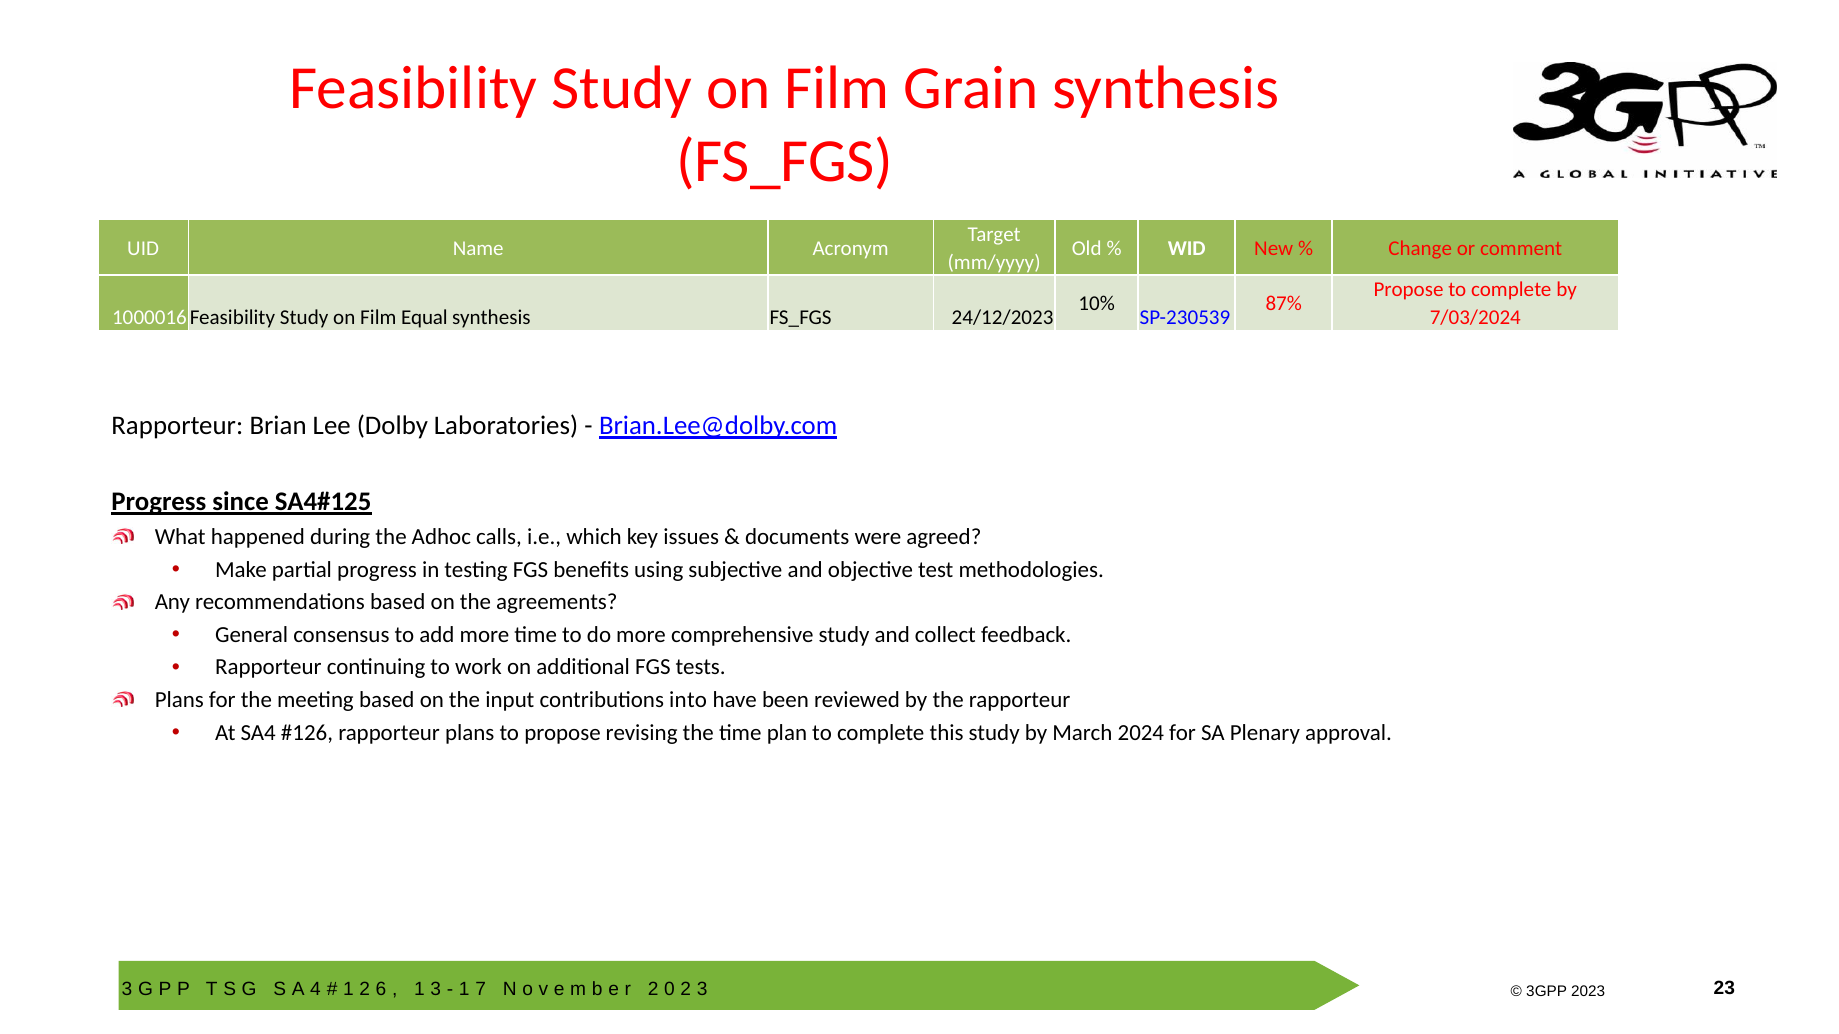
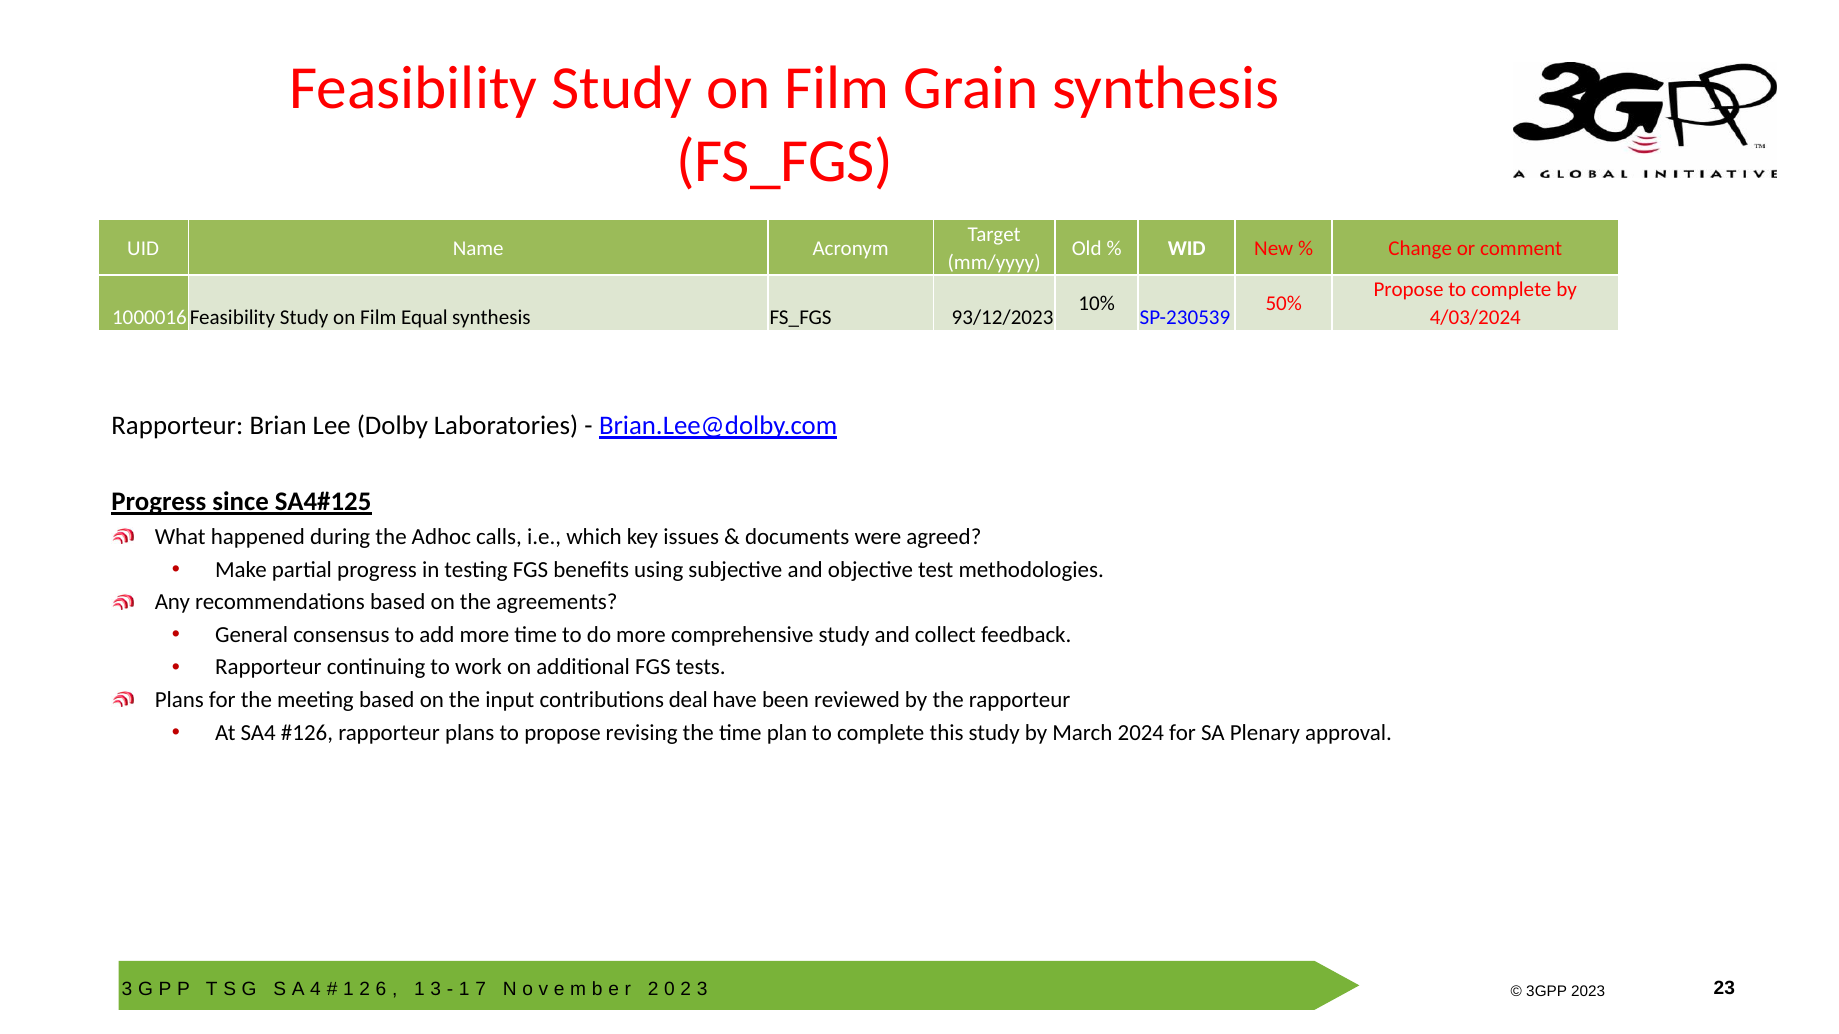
87%: 87% -> 50%
24/12/2023: 24/12/2023 -> 93/12/2023
7/03/2024: 7/03/2024 -> 4/03/2024
into: into -> deal
